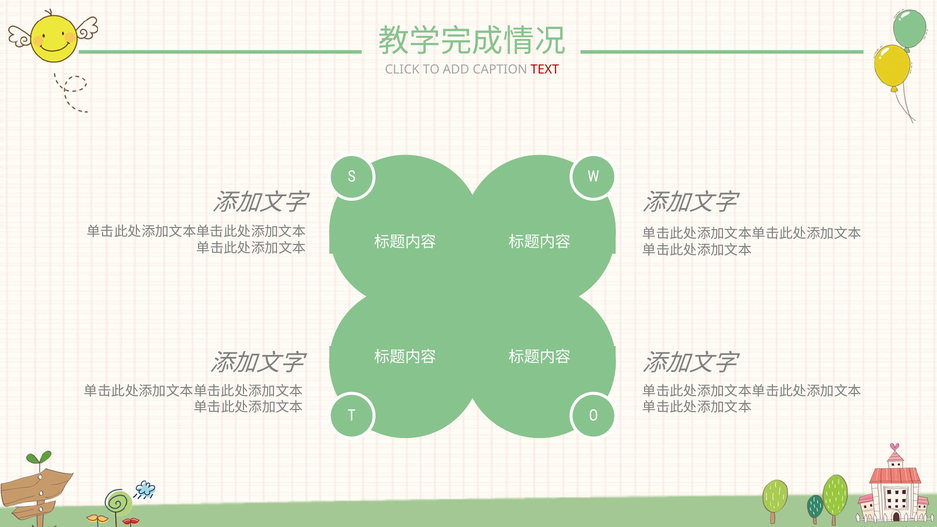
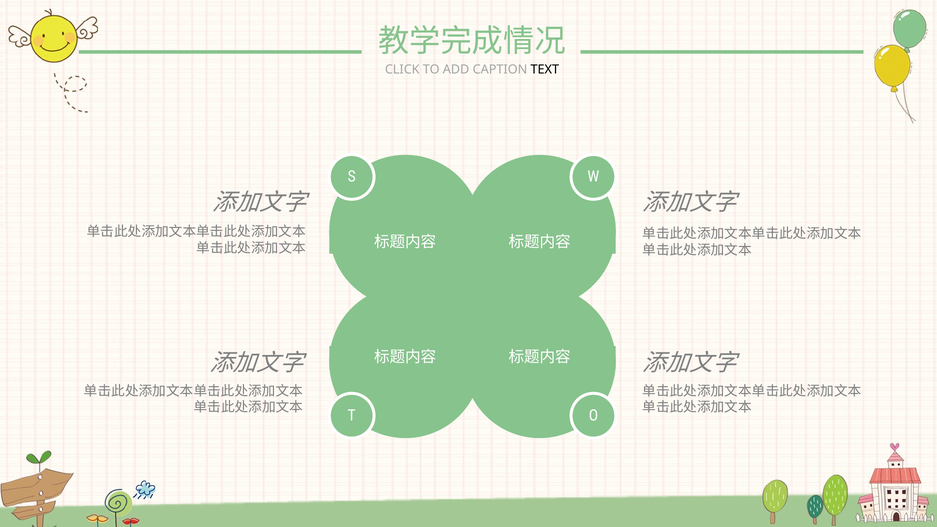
TEXT colour: red -> black
